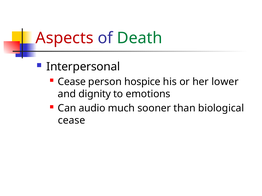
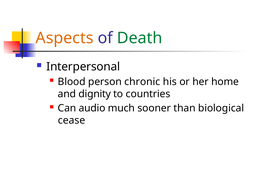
Aspects colour: red -> orange
Cease at (72, 82): Cease -> Blood
hospice: hospice -> chronic
lower: lower -> home
emotions: emotions -> countries
